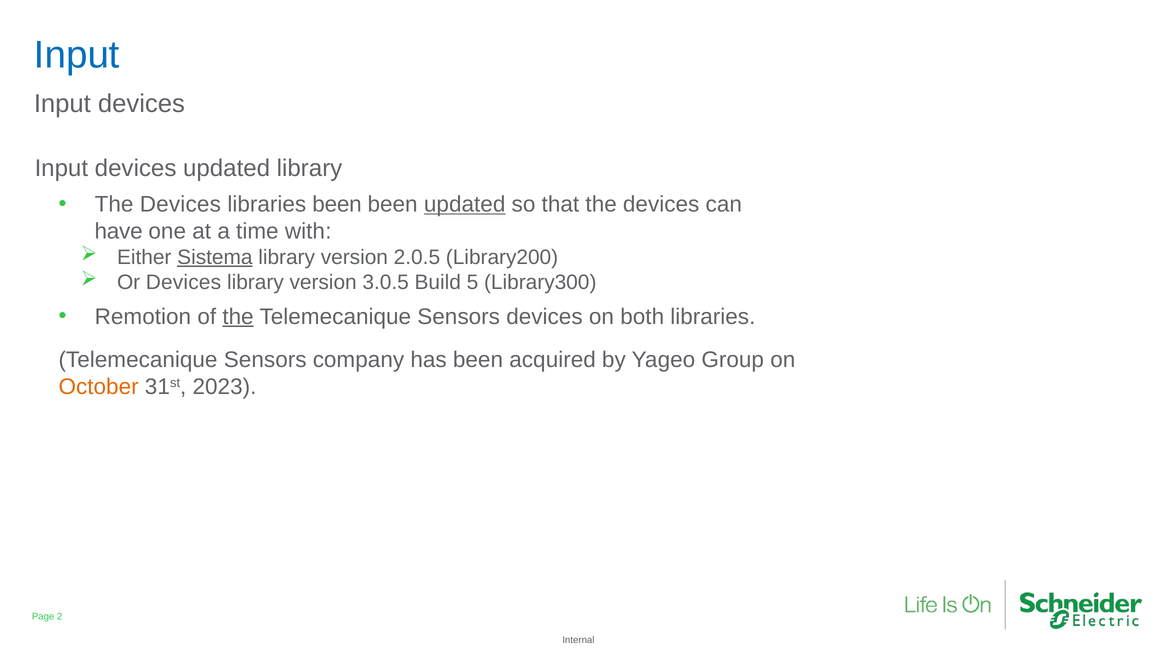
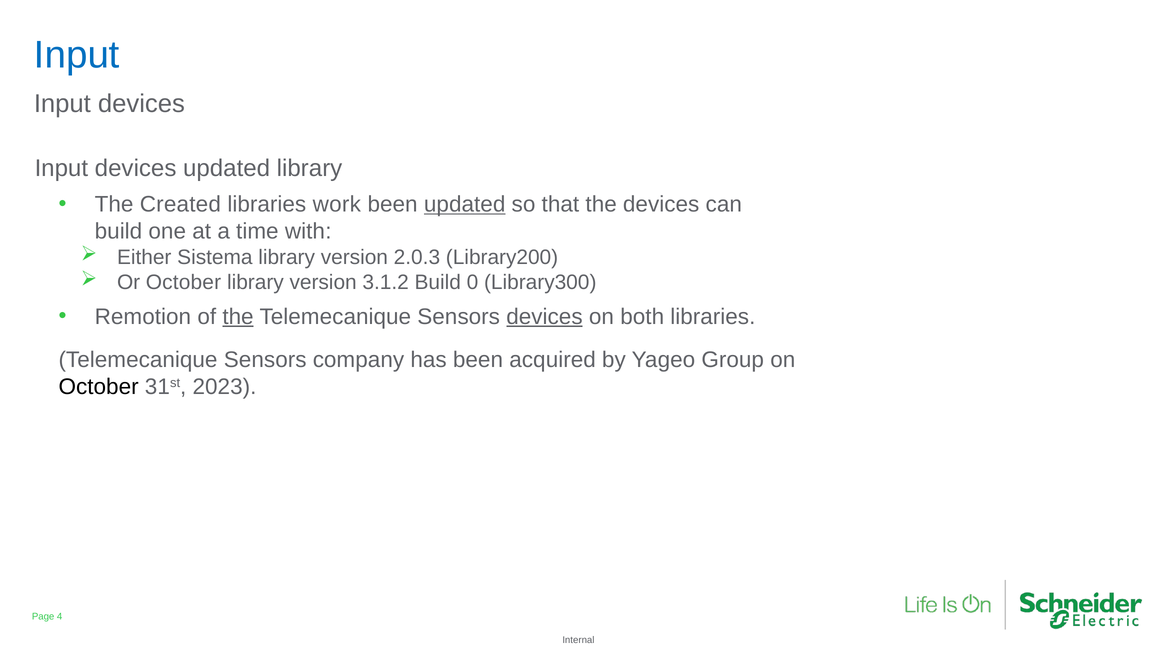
Devices at (180, 204): Devices -> Created
libraries been: been -> work
have at (119, 231): have -> build
Sistema underline: present -> none
2.0.5: 2.0.5 -> 2.0.3
Or Devices: Devices -> October
3.0.5: 3.0.5 -> 3.1.2
5: 5 -> 0
devices at (544, 317) underline: none -> present
October at (99, 387) colour: orange -> black
2: 2 -> 4
